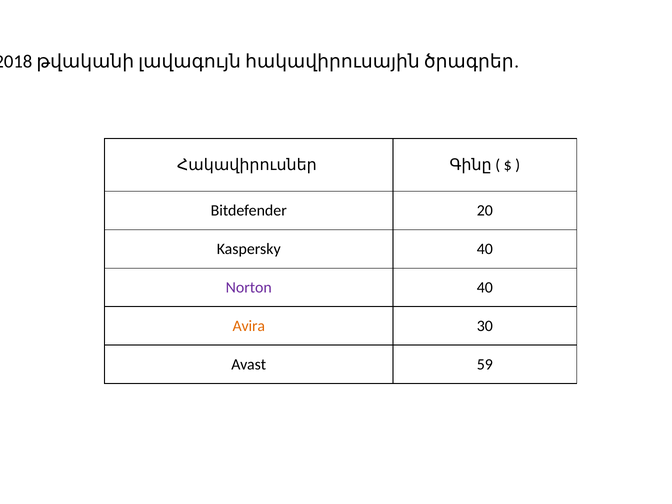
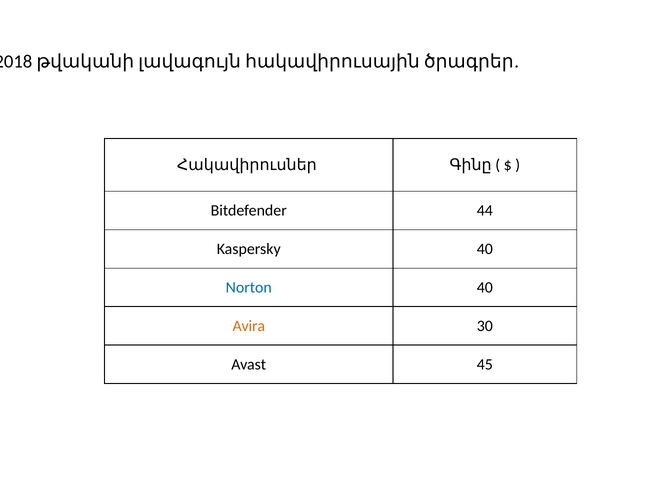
20: 20 -> 44
Norton colour: purple -> blue
59: 59 -> 45
